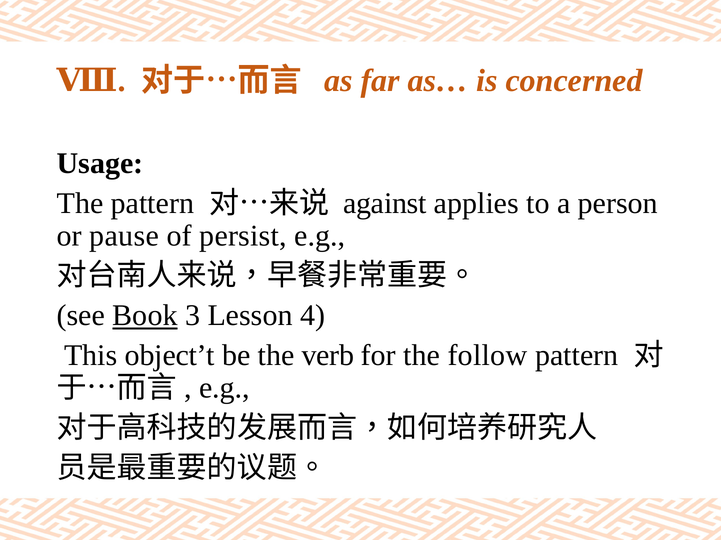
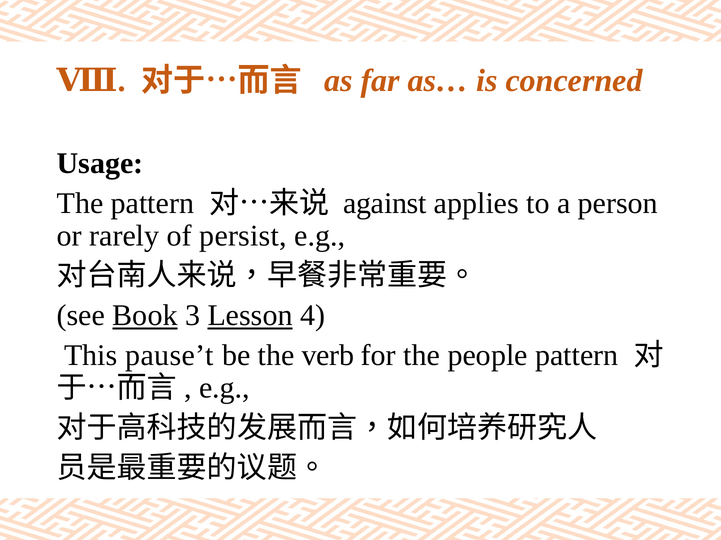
pause: pause -> rarely
Lesson underline: none -> present
object’t: object’t -> pause’t
follow: follow -> people
